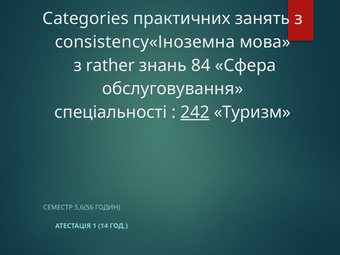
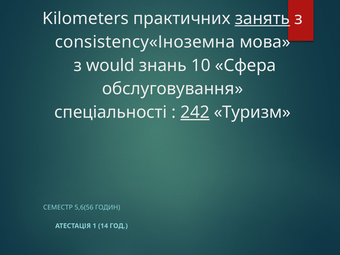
Categories: Categories -> Kilometers
занять underline: none -> present
rather: rather -> would
84: 84 -> 10
